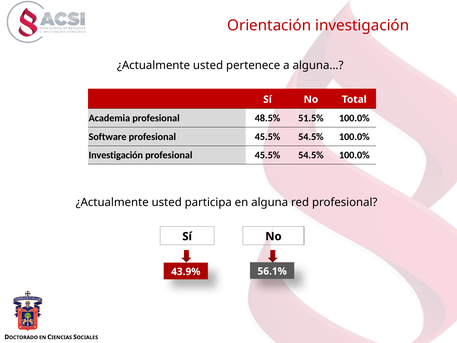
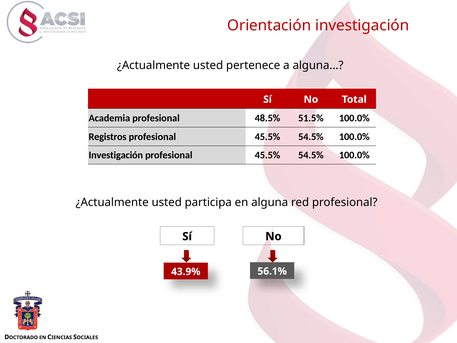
Software: Software -> Registros
